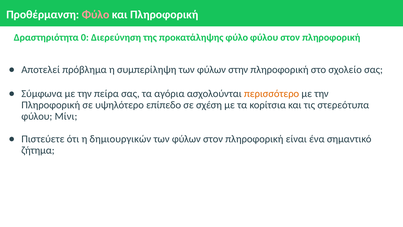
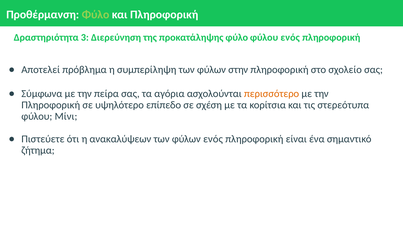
Φύλο at (96, 14) colour: pink -> light green
0: 0 -> 3
φύλου στον: στον -> ενός
δημιουργικών: δημιουργικών -> ανακαλύψεων
φύλων στον: στον -> ενός
